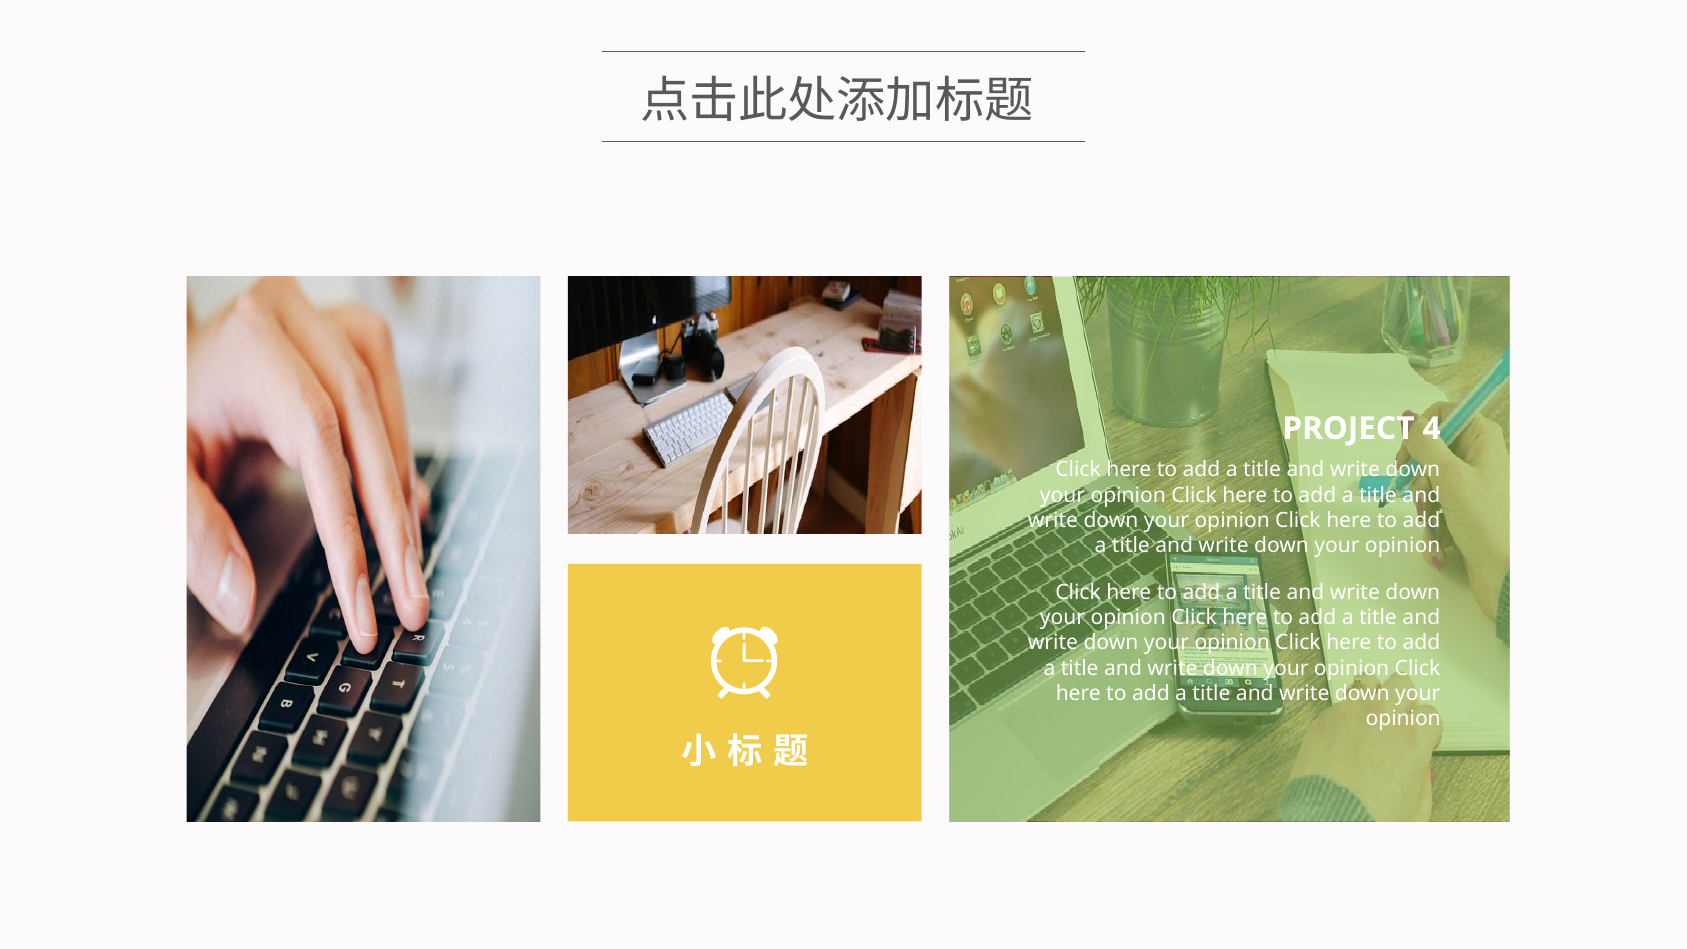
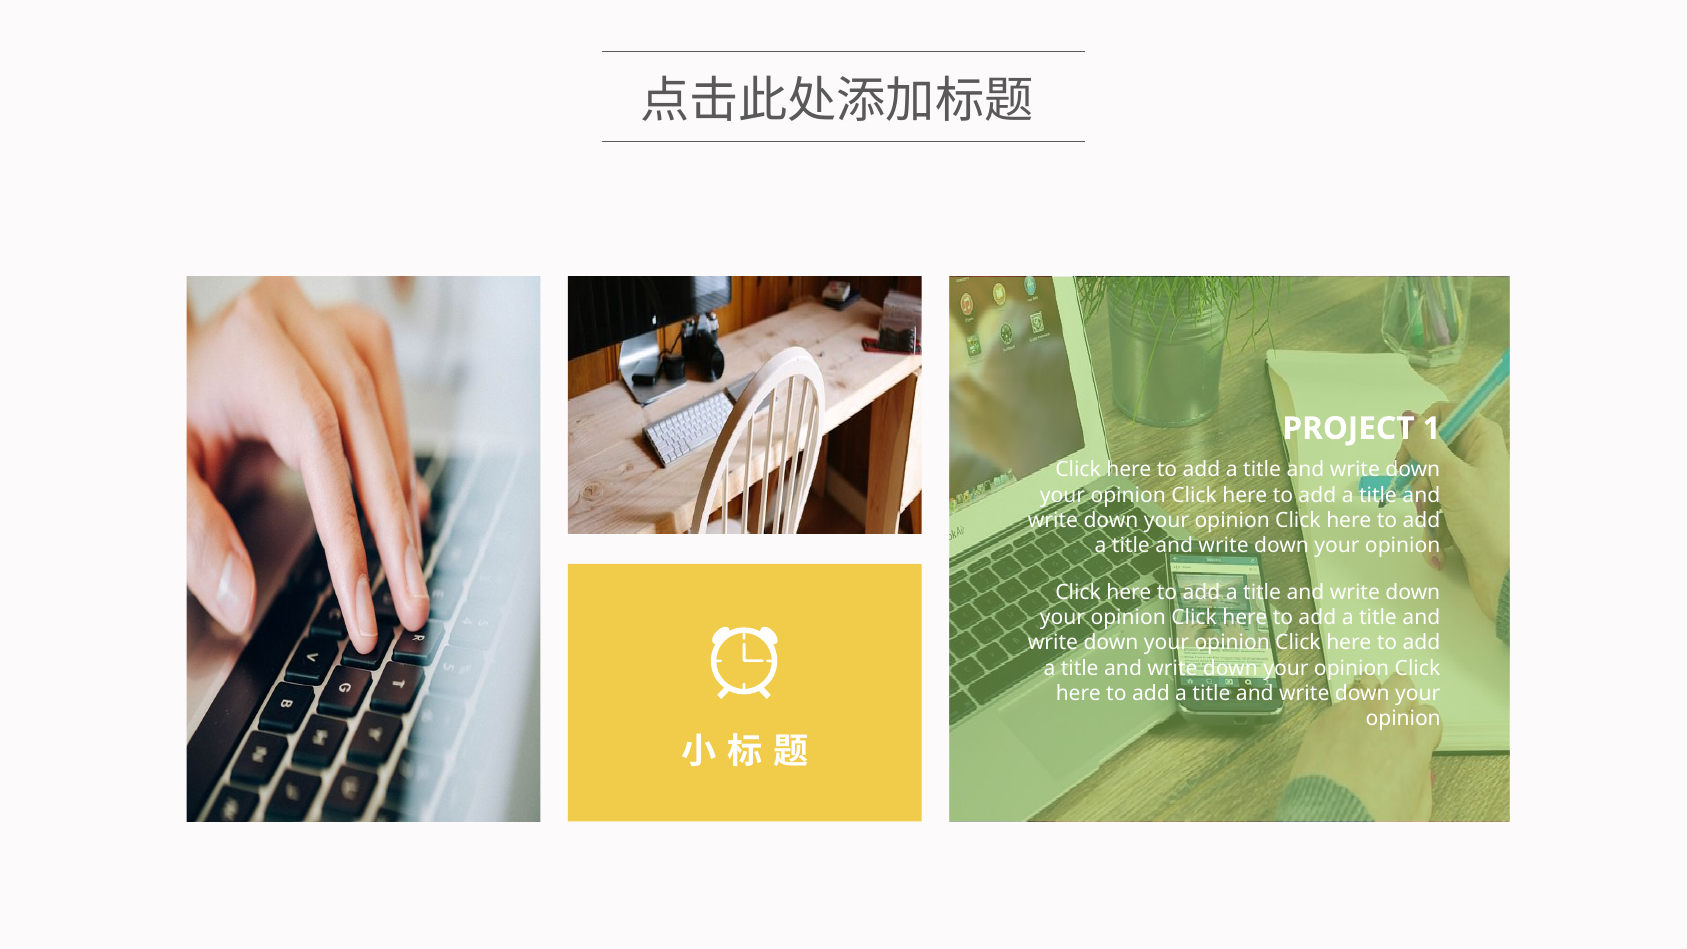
4: 4 -> 1
